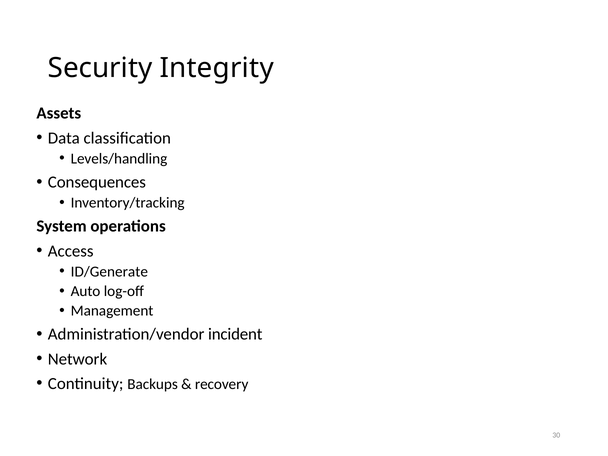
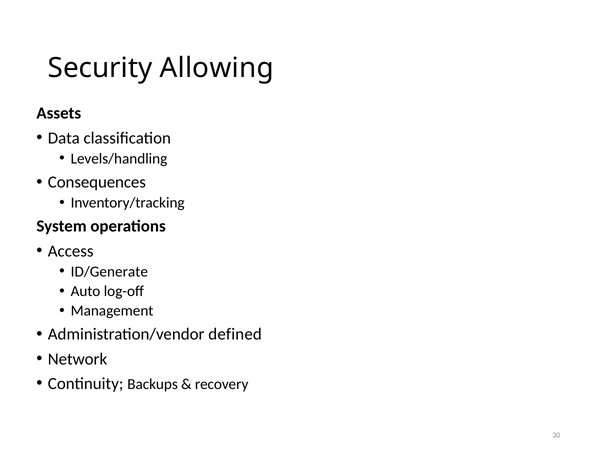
Integrity: Integrity -> Allowing
incident: incident -> defined
